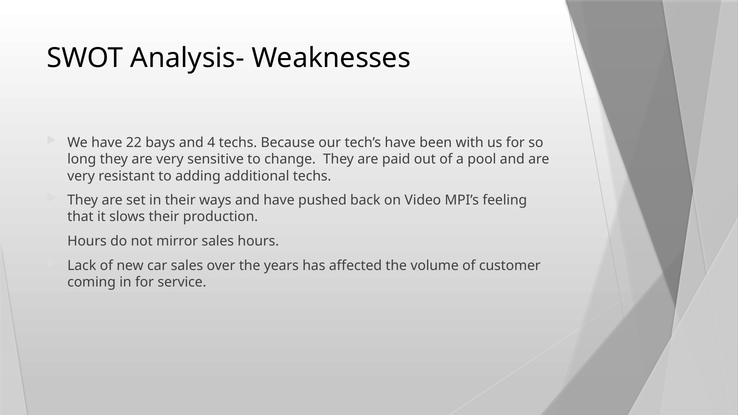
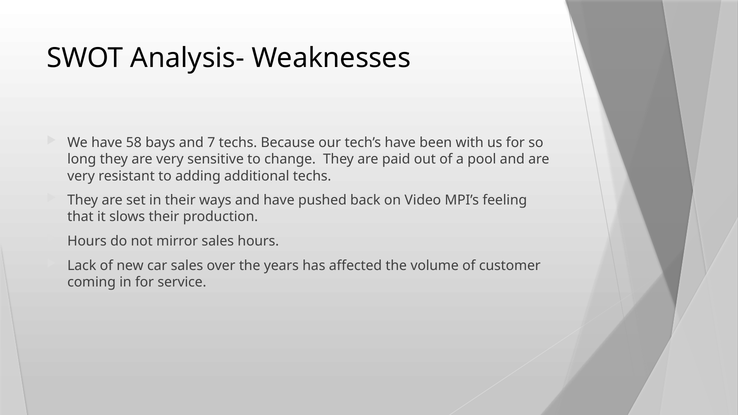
22: 22 -> 58
4: 4 -> 7
